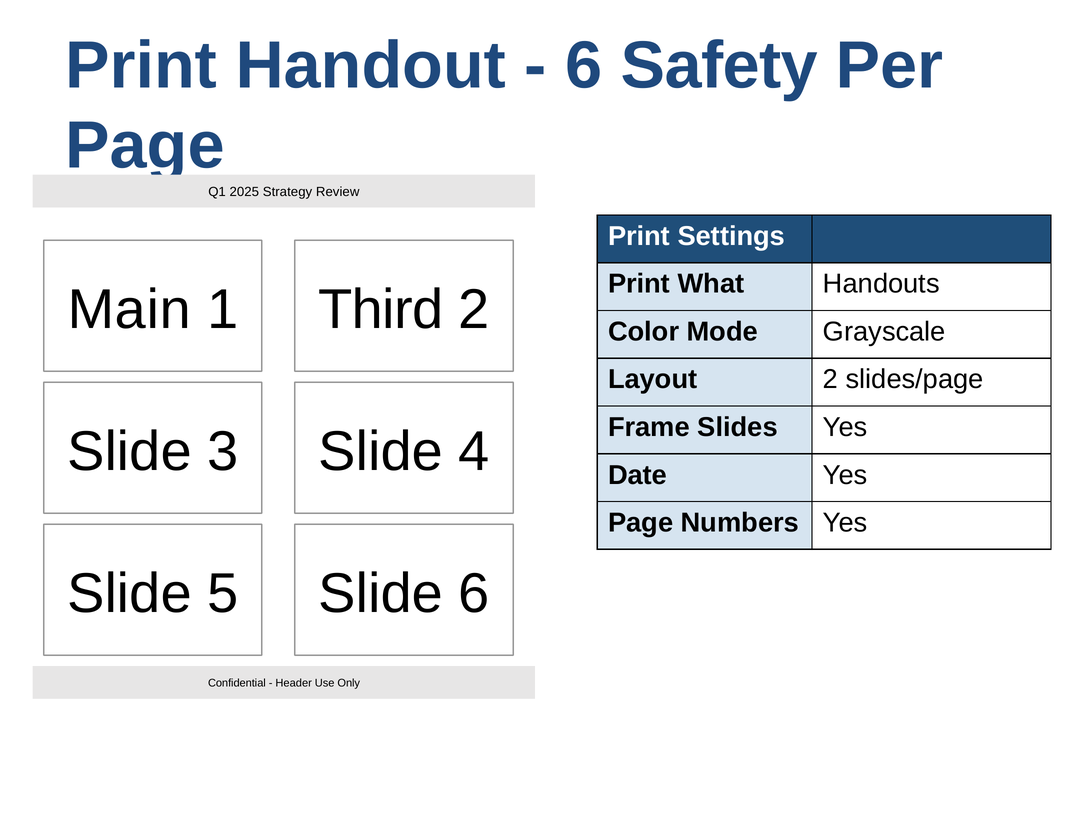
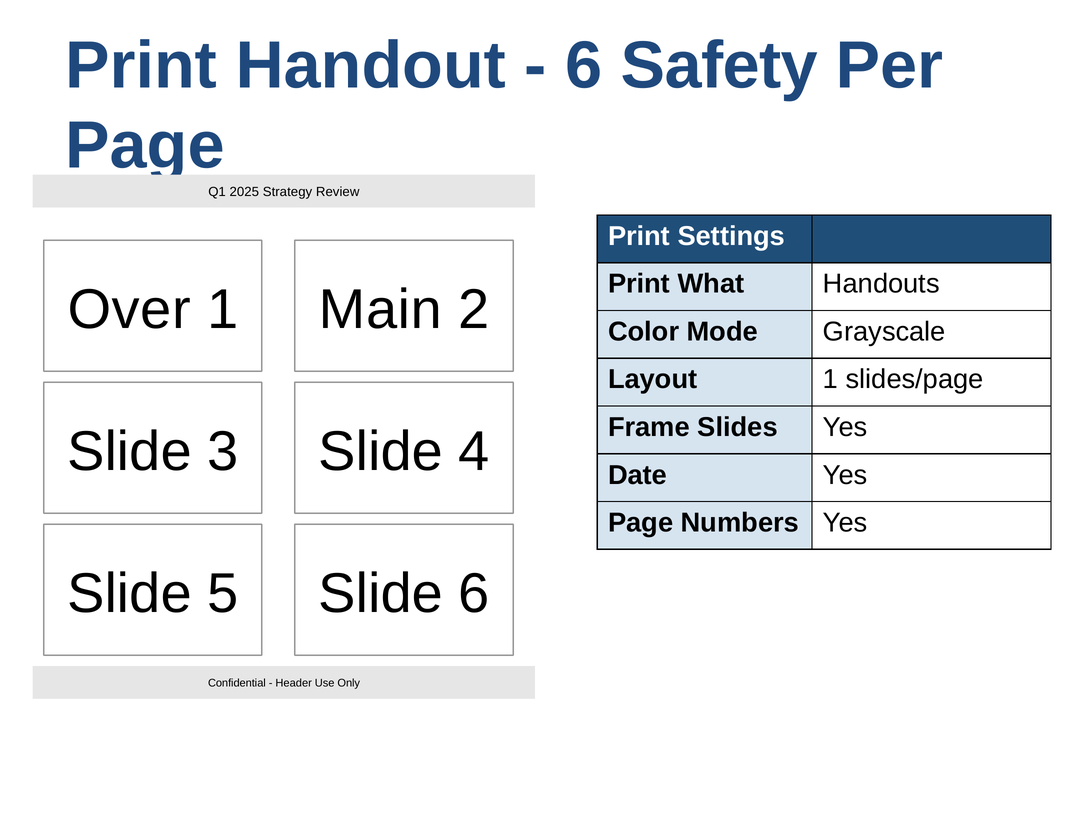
Main: Main -> Over
Third: Third -> Main
Layout 2: 2 -> 1
